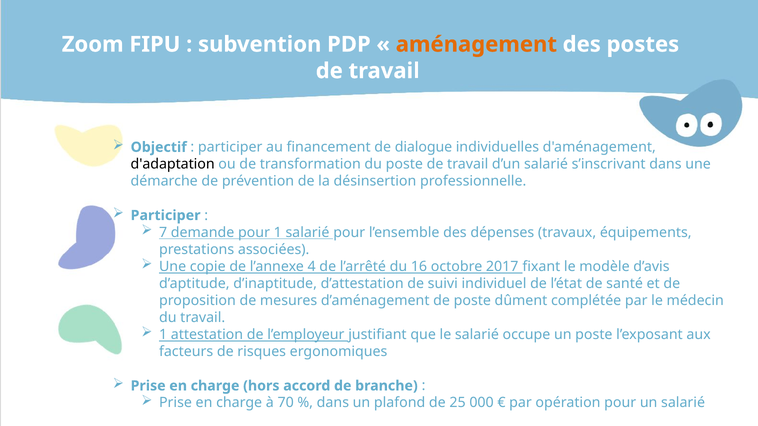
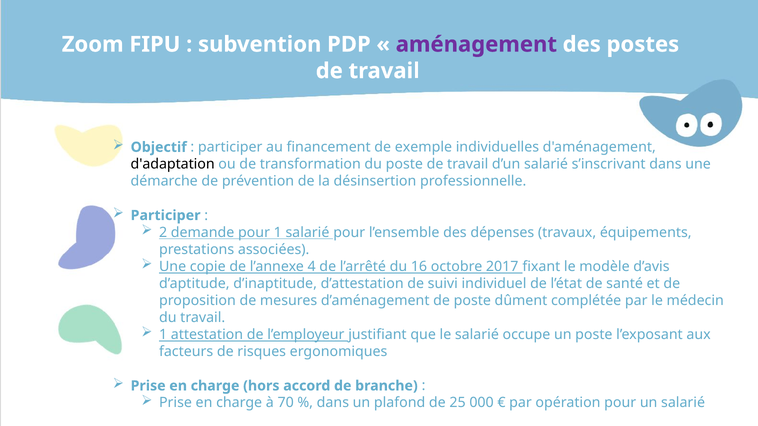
aménagement colour: orange -> purple
dialogue: dialogue -> exemple
7: 7 -> 2
